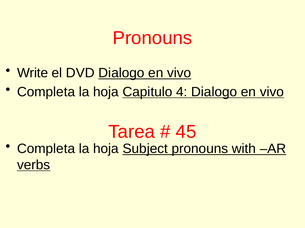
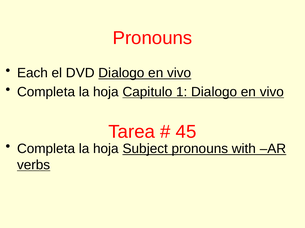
Write: Write -> Each
4: 4 -> 1
